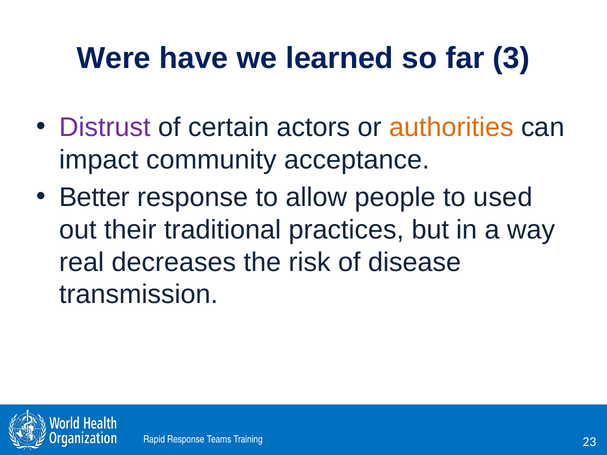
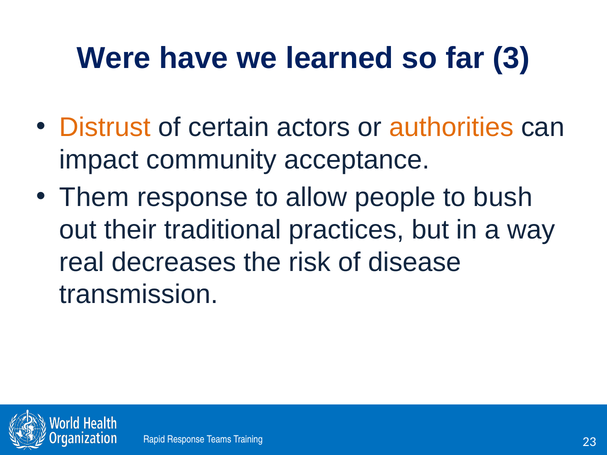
Distrust colour: purple -> orange
Better: Better -> Them
used: used -> bush
